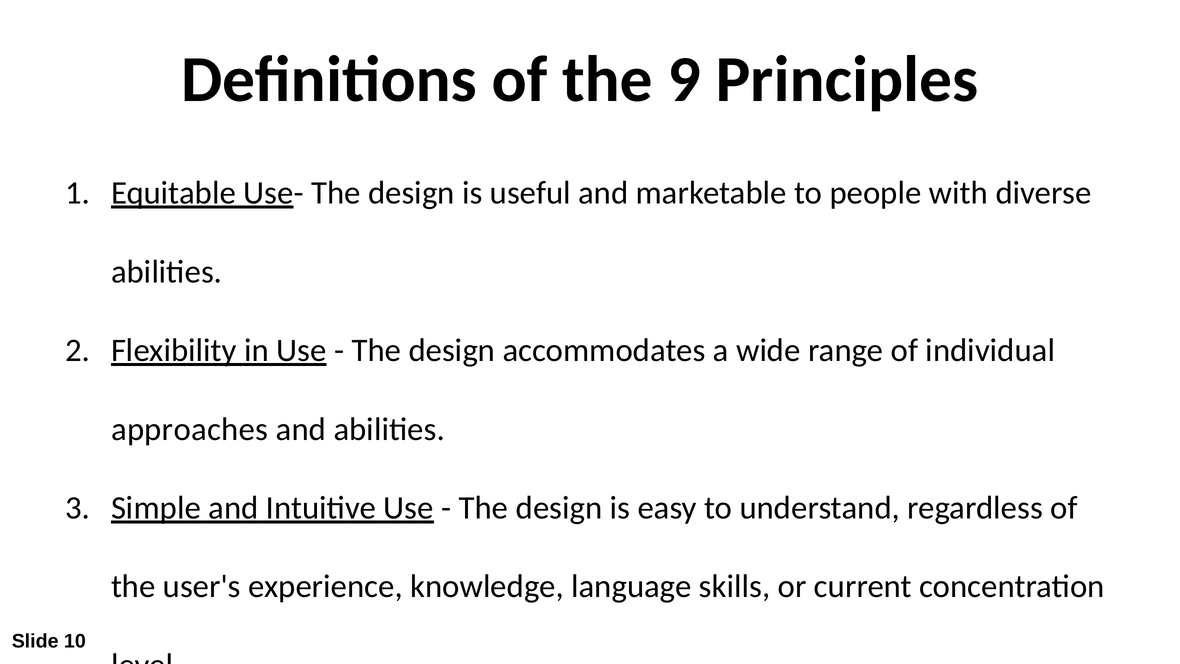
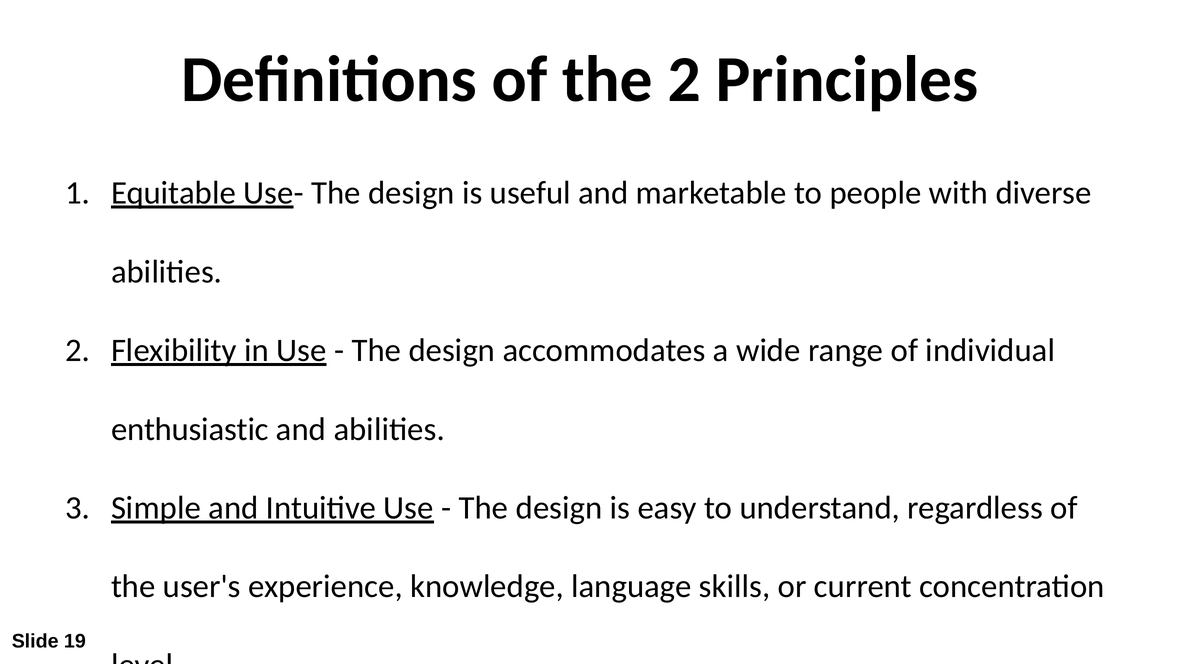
the 9: 9 -> 2
approaches: approaches -> enthusiastic
10: 10 -> 19
